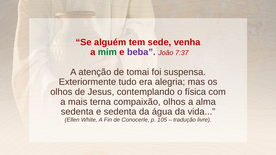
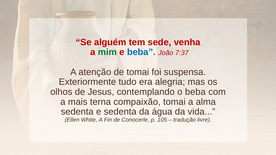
beba at (141, 52) colour: purple -> blue
o física: física -> beba
compaixão olhos: olhos -> tomai
